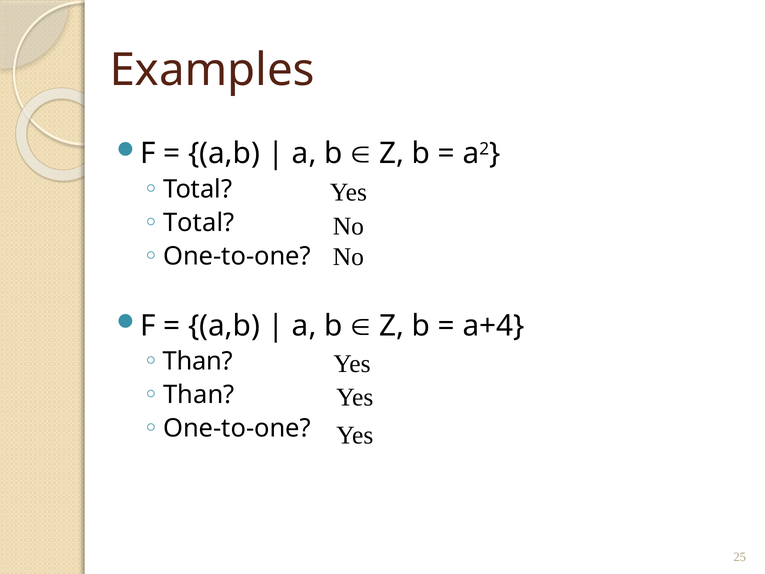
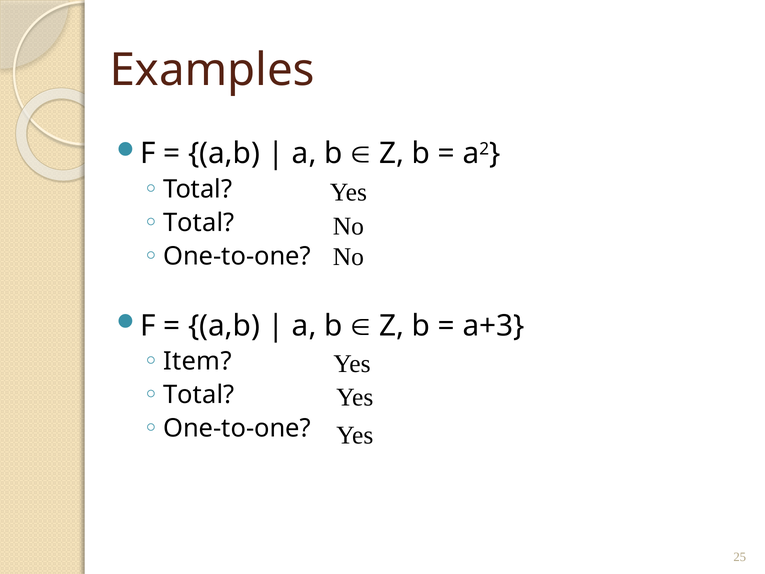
a+4: a+4 -> a+3
Than at (198, 361): Than -> Item
Than at (199, 395): Than -> Total
